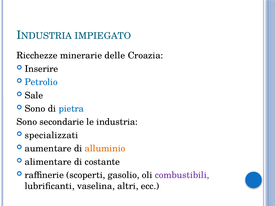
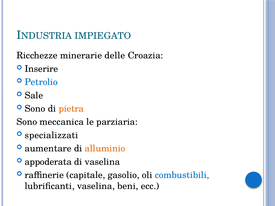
pietra colour: blue -> orange
secondarie: secondarie -> meccanica
industria: industria -> parziaria
alimentare: alimentare -> appoderata
di costante: costante -> vaselina
scoperti: scoperti -> capitale
combustibili colour: purple -> blue
altri: altri -> beni
